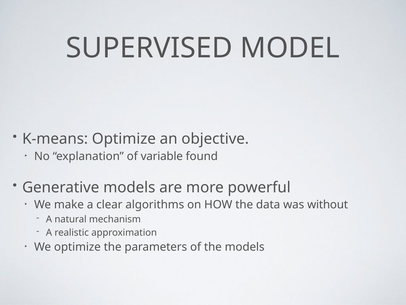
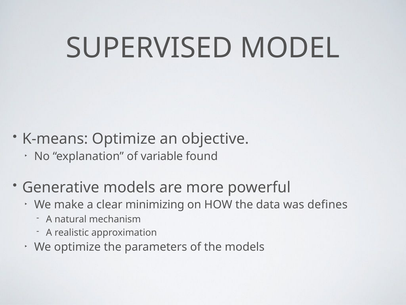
algorithms: algorithms -> minimizing
without: without -> defines
